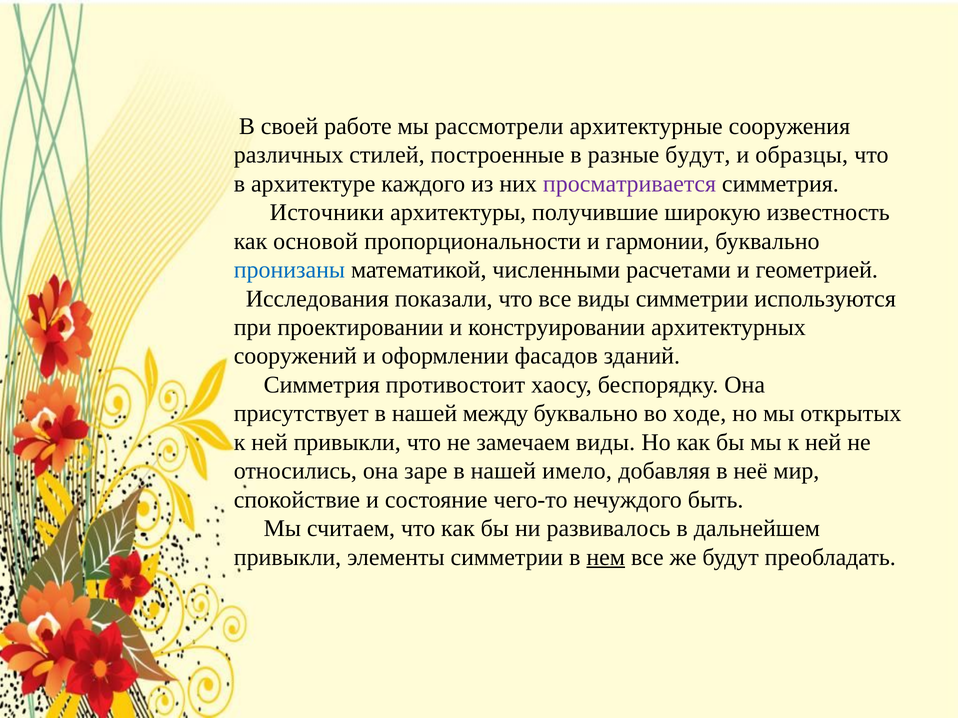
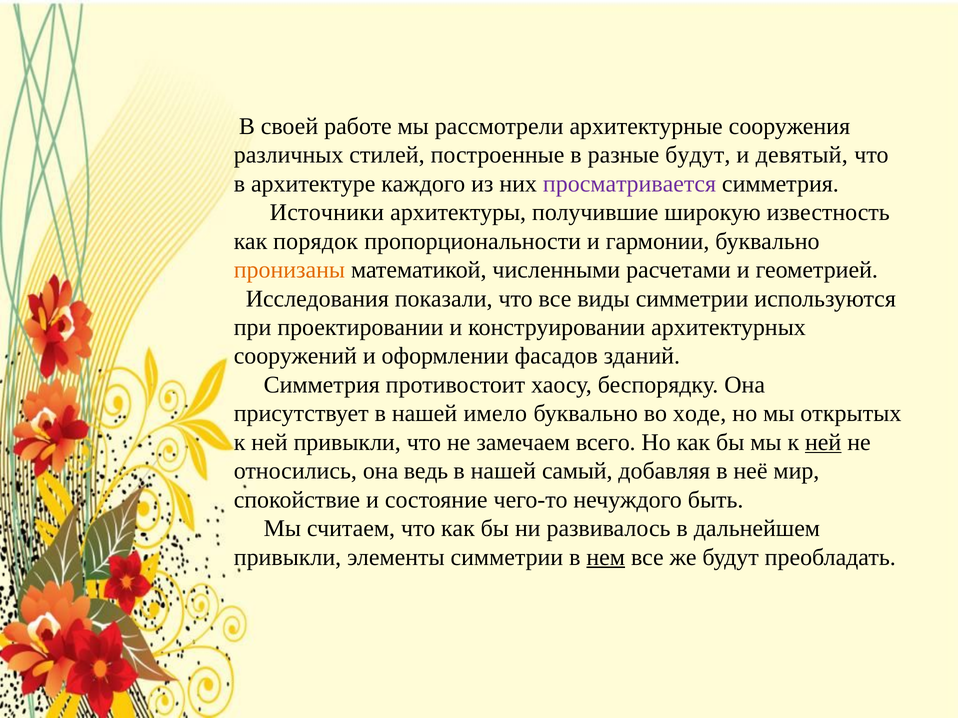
образцы: образцы -> девятый
основой: основой -> порядок
пронизаны colour: blue -> orange
между: между -> имело
замечаем виды: виды -> всего
ней at (823, 443) underline: none -> present
заре: заре -> ведь
имело: имело -> самый
